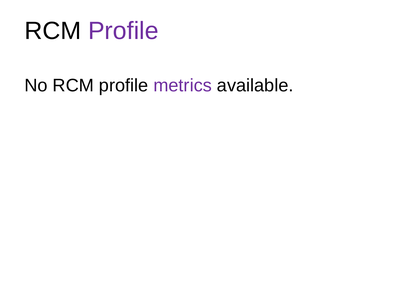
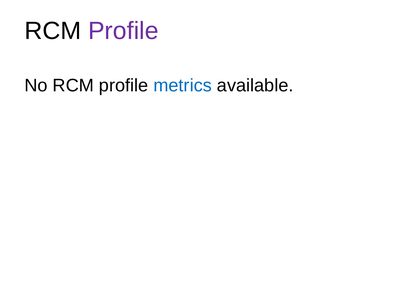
metrics colour: purple -> blue
